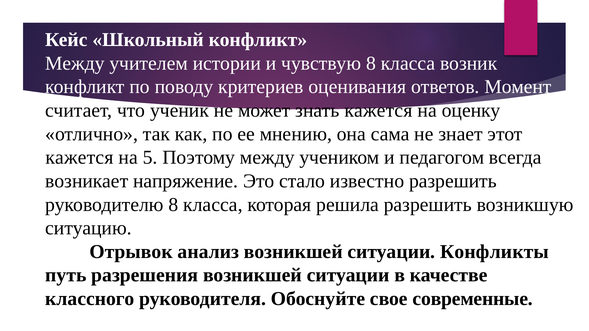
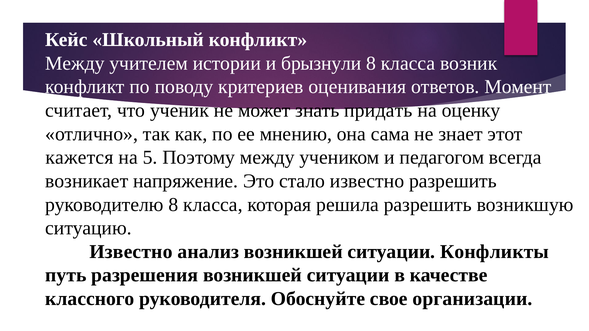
чувствую: чувствую -> брызнули
знать кажется: кажется -> придать
Отрывок at (131, 252): Отрывок -> Известно
современные: современные -> организации
